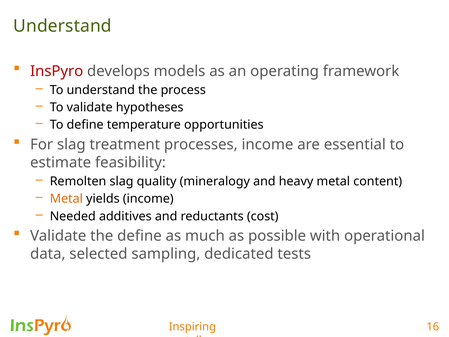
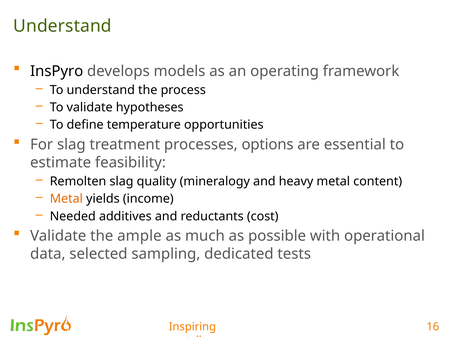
InsPyro colour: red -> black
processes income: income -> options
the define: define -> ample
